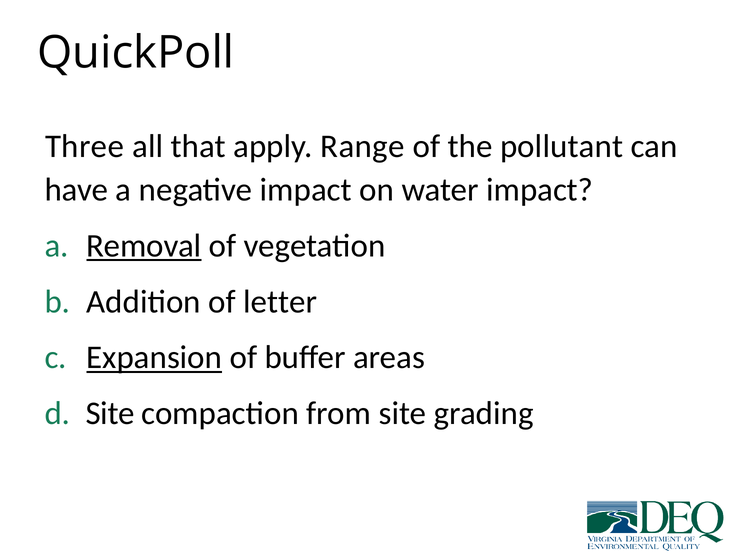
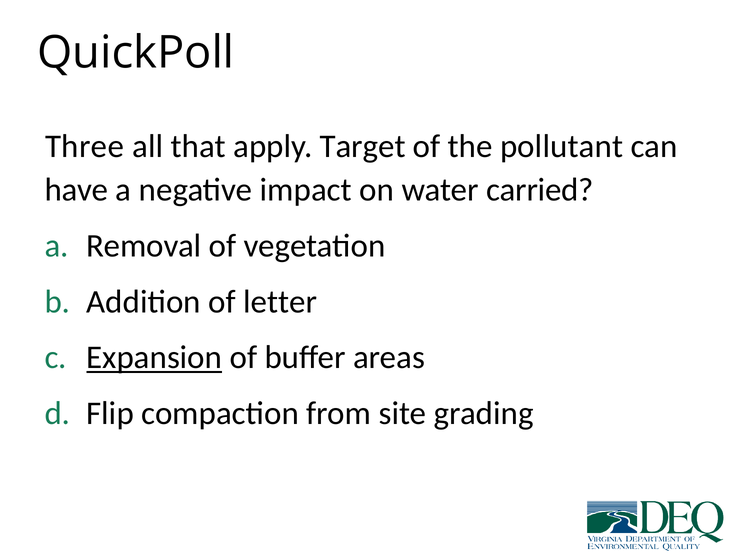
Range: Range -> Target
water impact: impact -> carried
Removal underline: present -> none
Site at (110, 413): Site -> Flip
